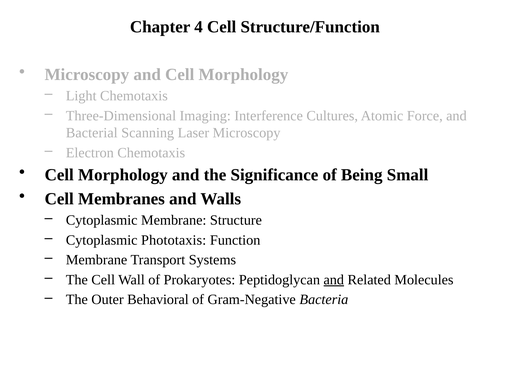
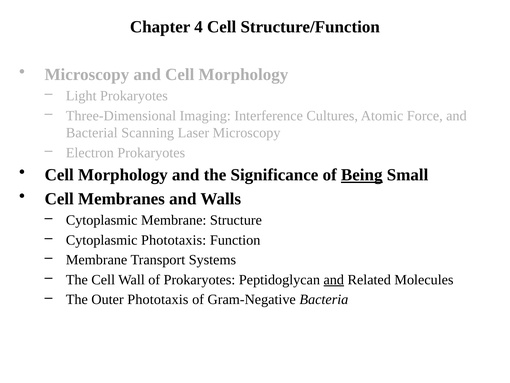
Light Chemotaxis: Chemotaxis -> Prokaryotes
Electron Chemotaxis: Chemotaxis -> Prokaryotes
Being underline: none -> present
Outer Behavioral: Behavioral -> Phototaxis
